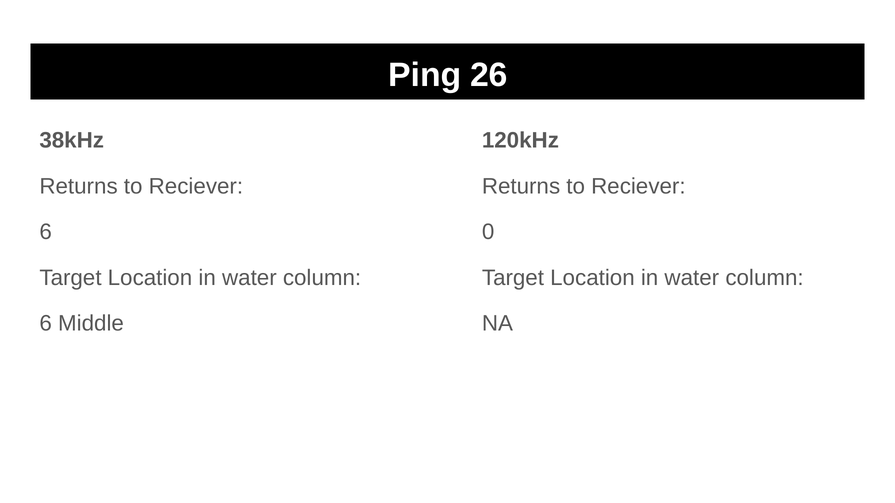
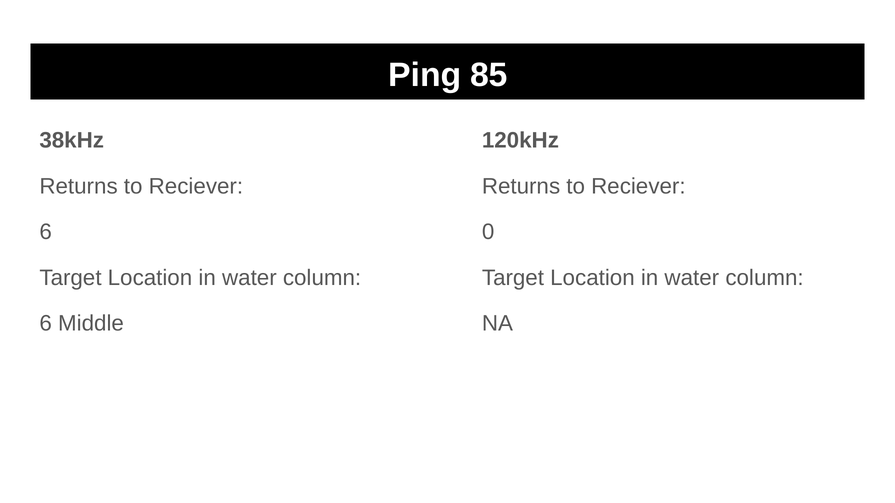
26: 26 -> 85
